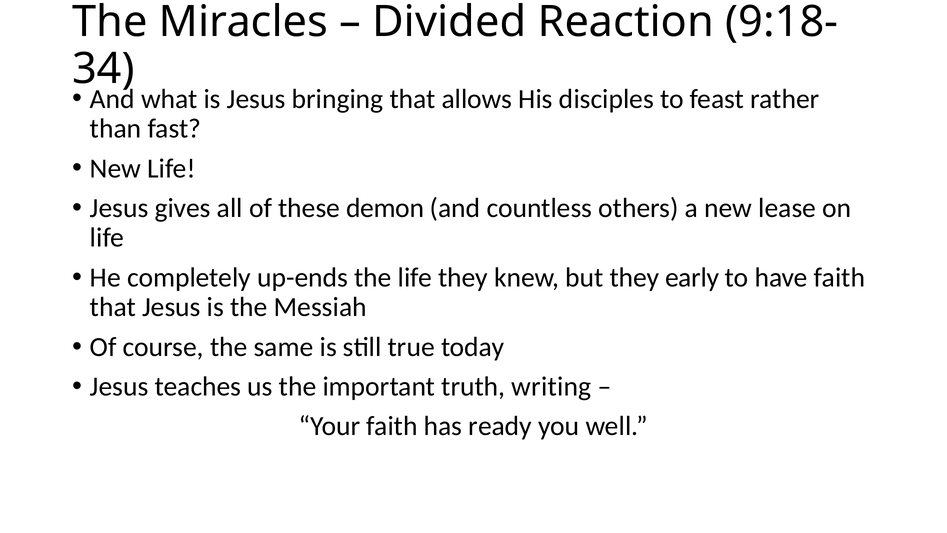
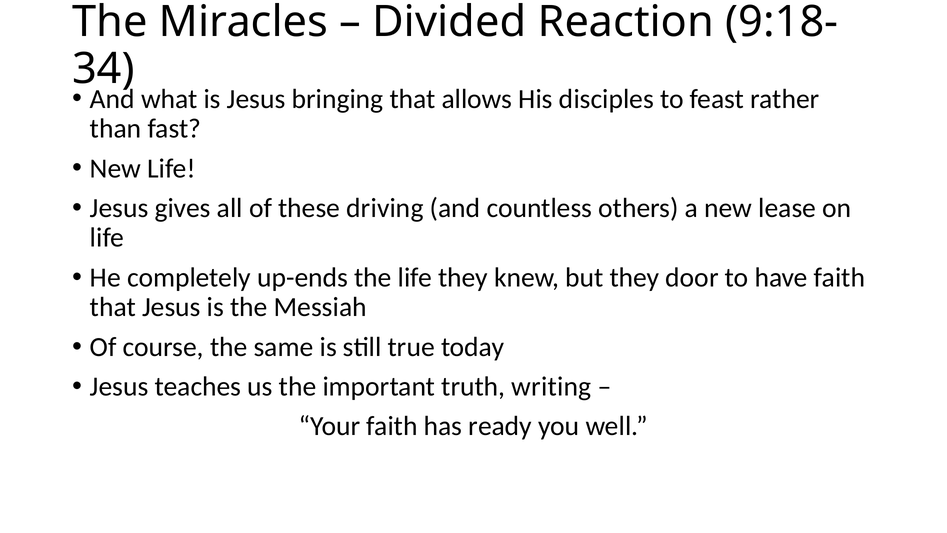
demon: demon -> driving
early: early -> door
